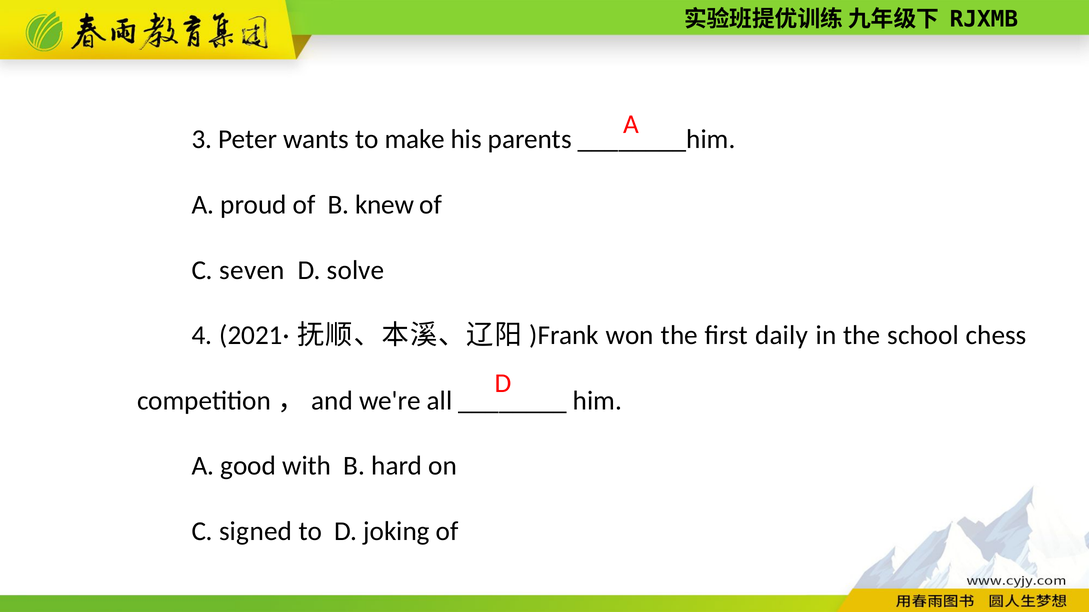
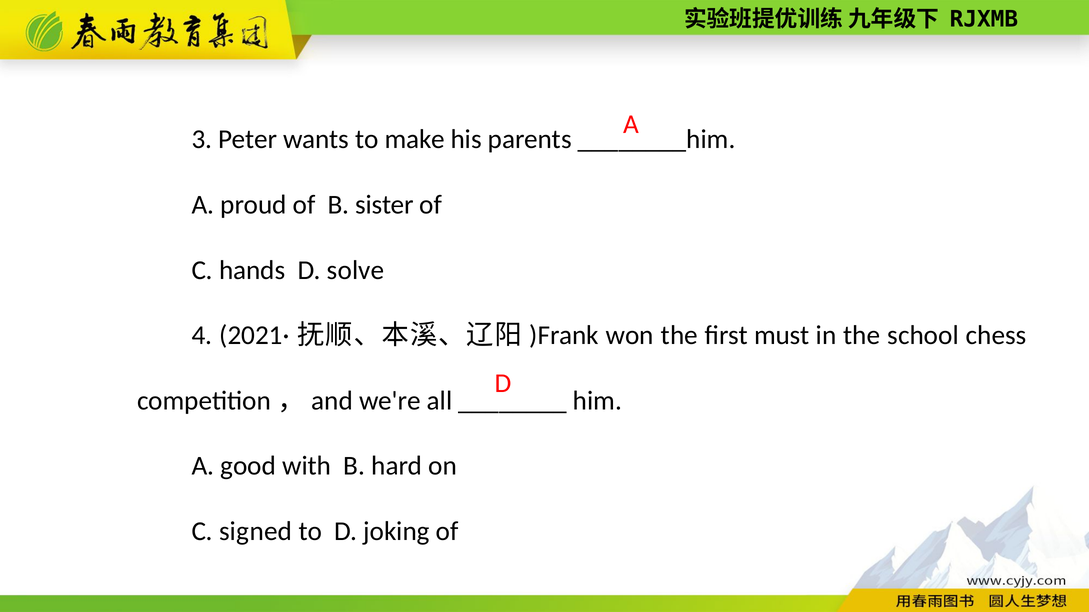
knew: knew -> sister
seven: seven -> hands
daily: daily -> must
